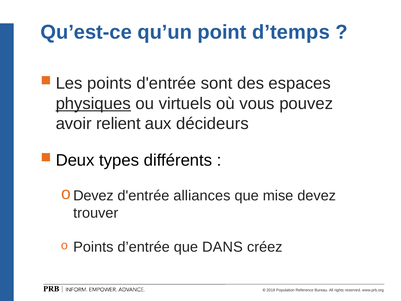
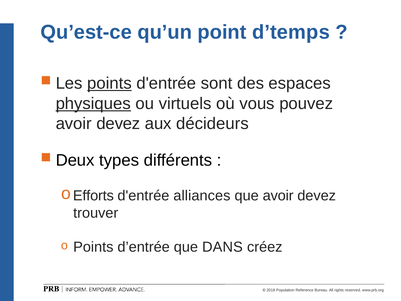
points at (109, 83) underline: none -> present
relient at (118, 123): relient -> devez
Devez at (93, 195): Devez -> Efforts
que mise: mise -> avoir
